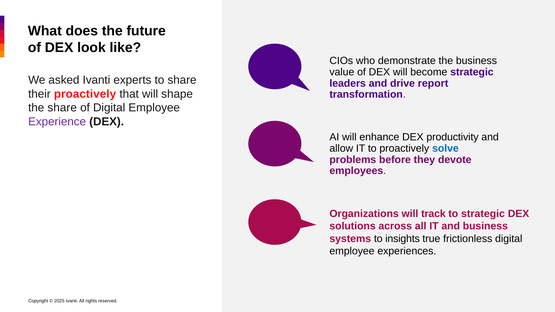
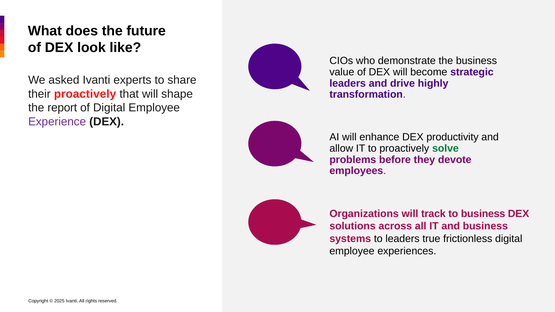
report: report -> highly
the share: share -> report
solve colour: blue -> green
to strategic: strategic -> business
to insights: insights -> leaders
